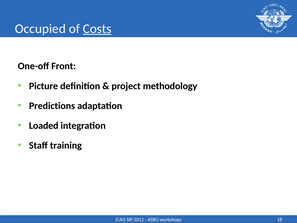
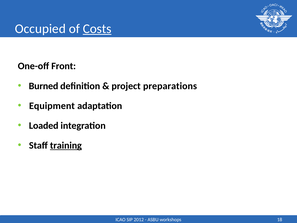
Picture: Picture -> Burned
methodology: methodology -> preparations
Predictions: Predictions -> Equipment
training underline: none -> present
